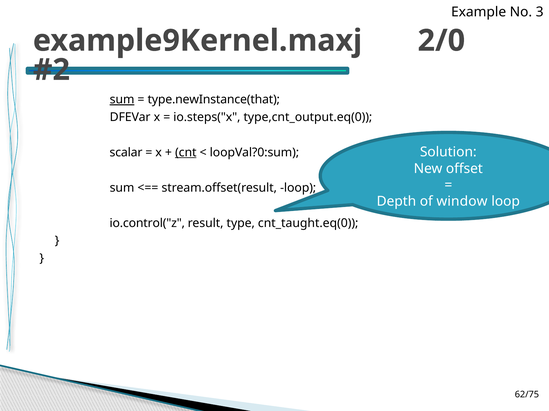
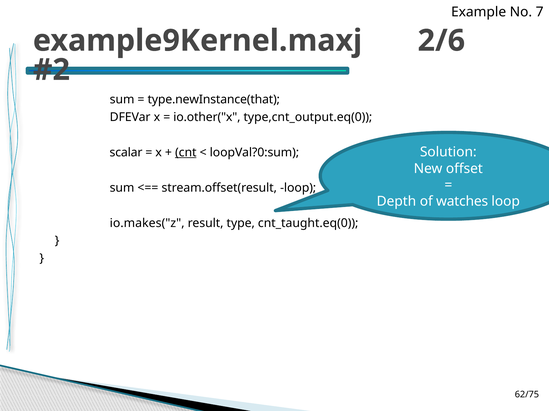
3: 3 -> 7
2/0: 2/0 -> 2/6
sum at (122, 100) underline: present -> none
io.steps("x: io.steps("x -> io.other("x
window: window -> watches
io.control("z: io.control("z -> io.makes("z
